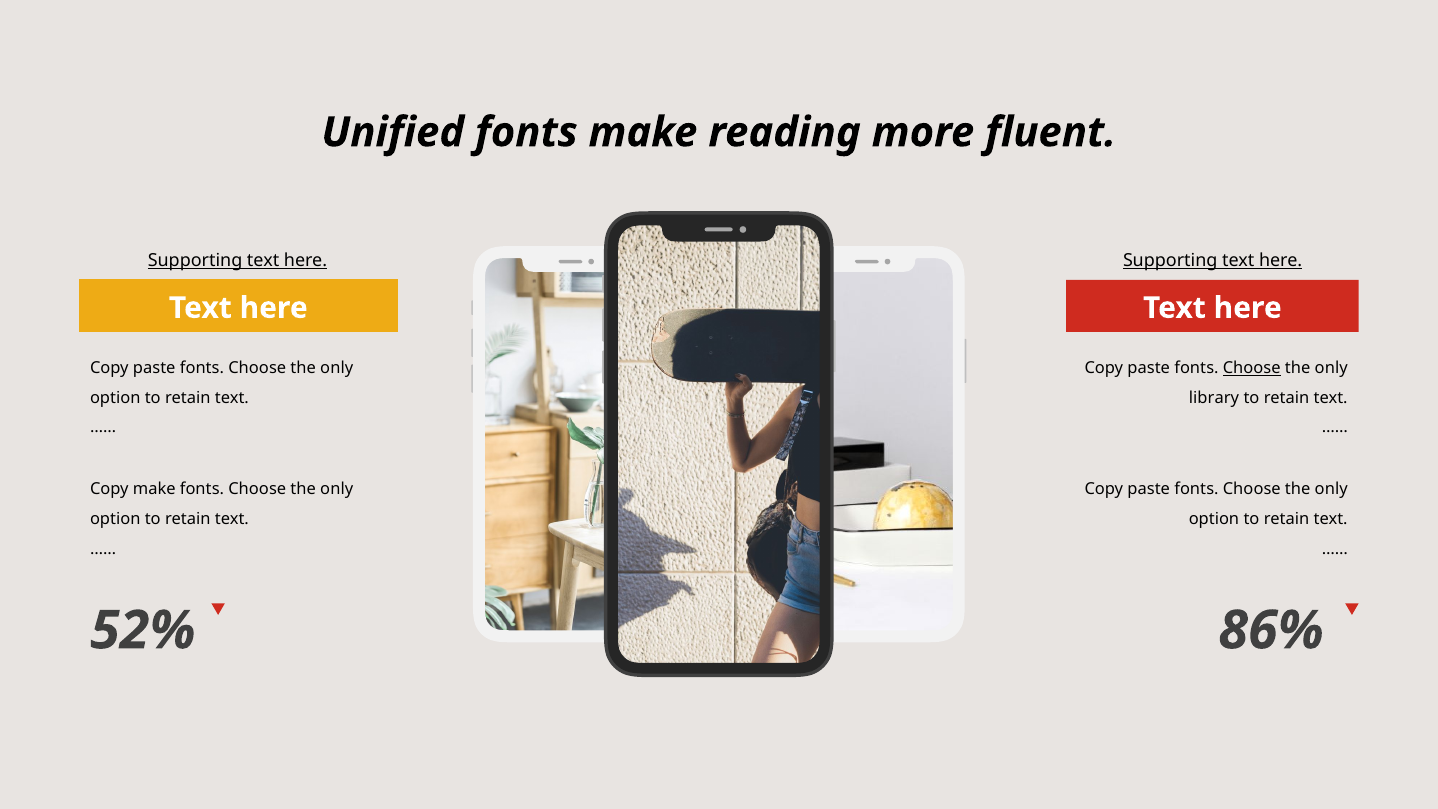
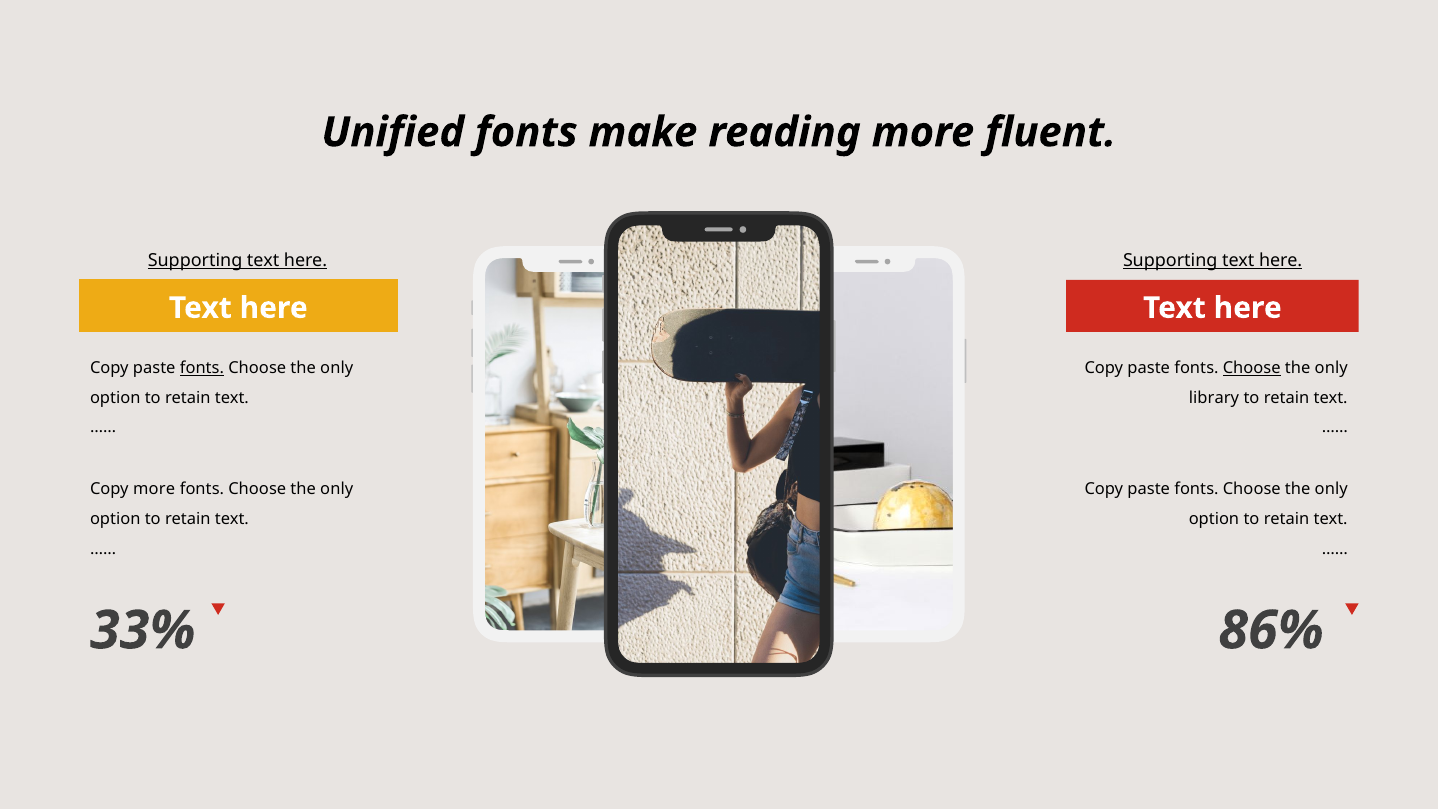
fonts at (202, 368) underline: none -> present
Copy make: make -> more
52%: 52% -> 33%
